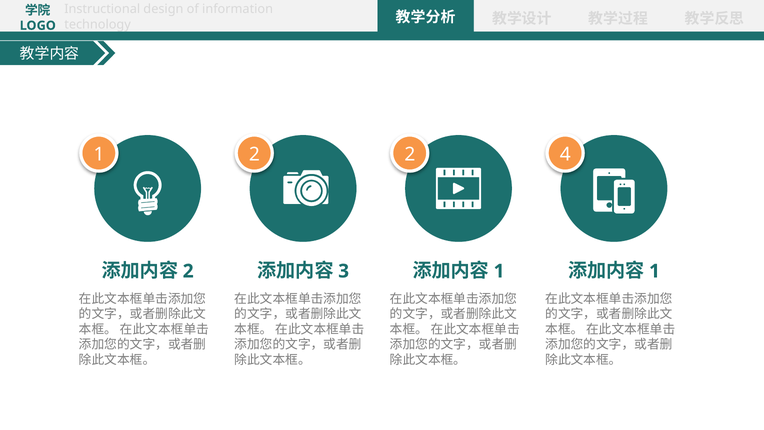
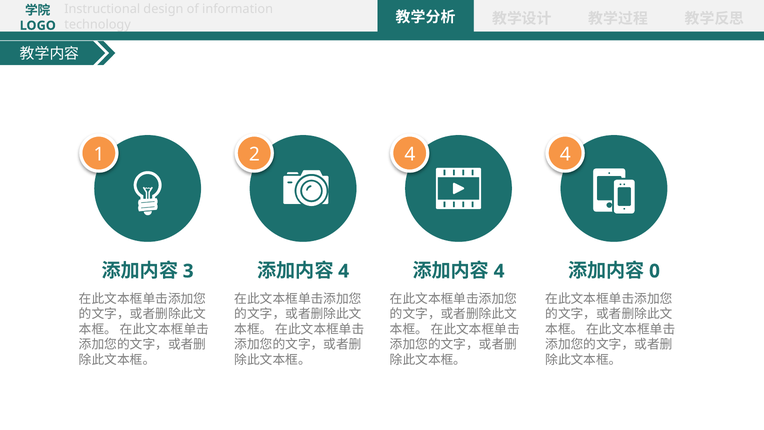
2 2: 2 -> 4
2 at (188, 271): 2 -> 3
3 at (344, 271): 3 -> 4
1 at (499, 271): 1 -> 4
1 at (655, 271): 1 -> 0
